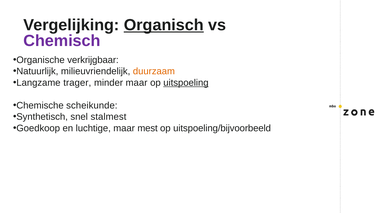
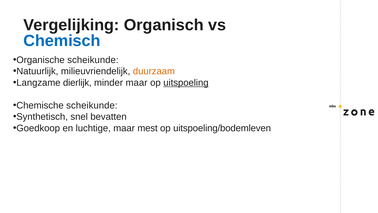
Organisch underline: present -> none
Chemisch colour: purple -> blue
Organische verkrijgbaar: verkrijgbaar -> scheikunde
trager: trager -> dierlijk
stalmest: stalmest -> bevatten
uitspoeling/bijvoorbeeld: uitspoeling/bijvoorbeeld -> uitspoeling/bodemleven
